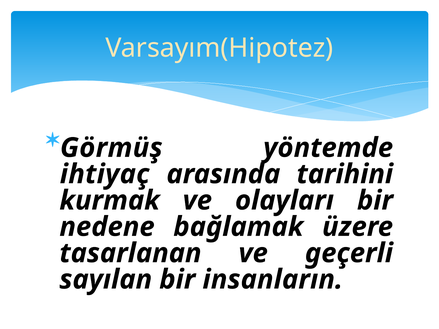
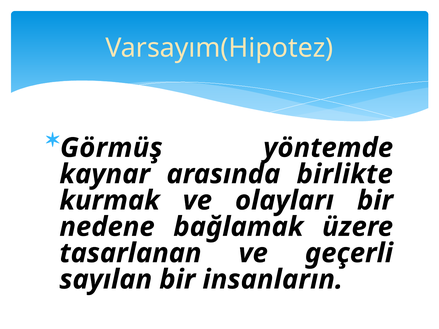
ihtiyaç: ihtiyaç -> kaynar
tarihini: tarihini -> birlikte
